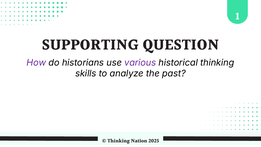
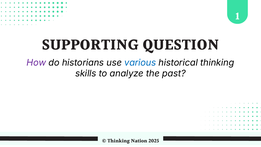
various colour: purple -> blue
